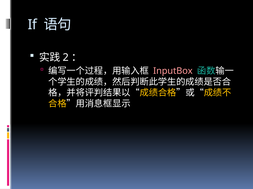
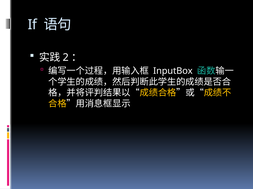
InputBox colour: pink -> white
